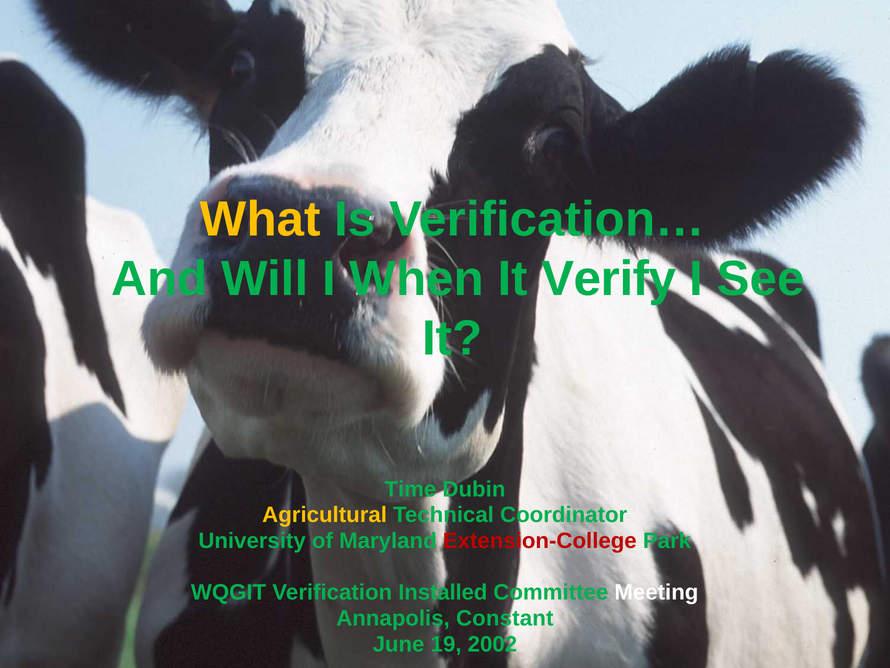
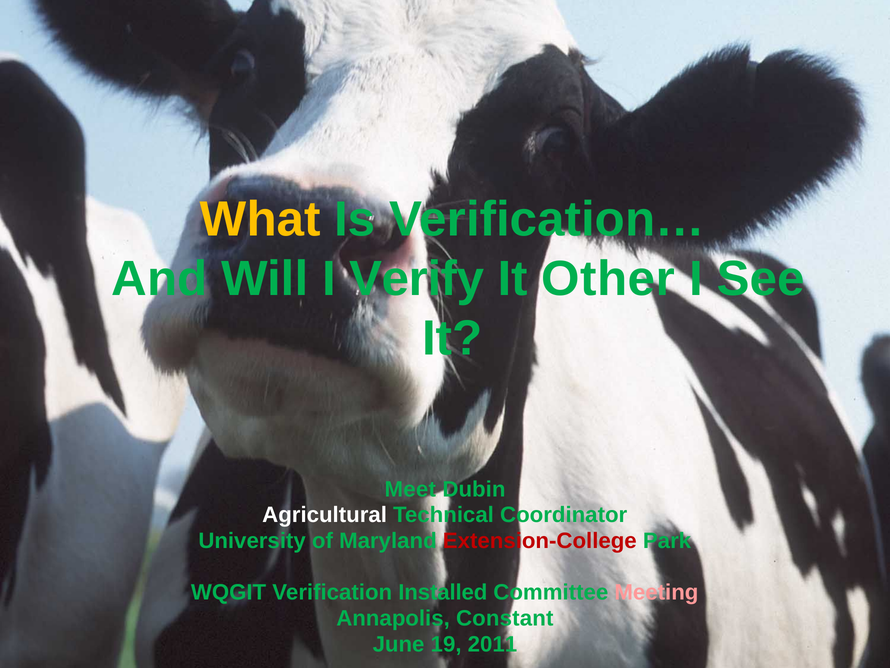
When: When -> Verify
Verify: Verify -> Other
Time: Time -> Meet
Agricultural colour: yellow -> white
Meeting colour: white -> pink
2002: 2002 -> 2011
